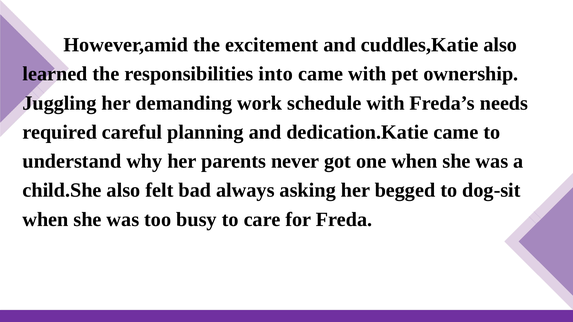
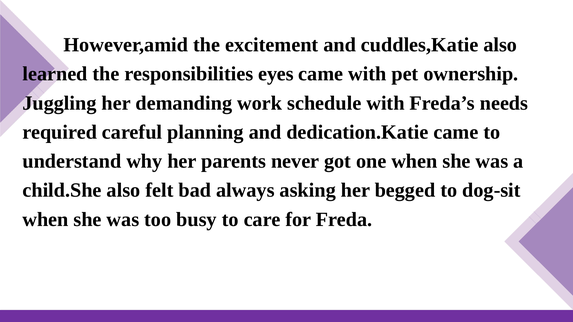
into: into -> eyes
